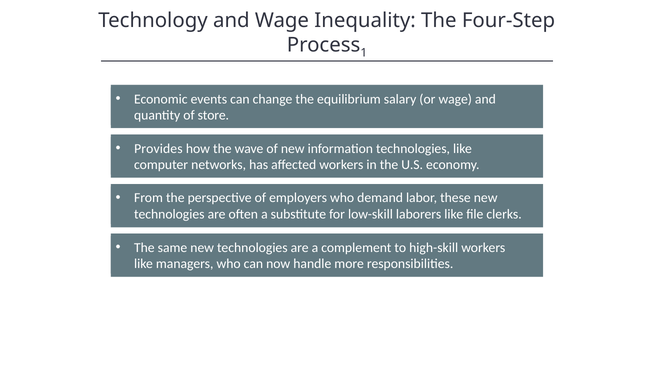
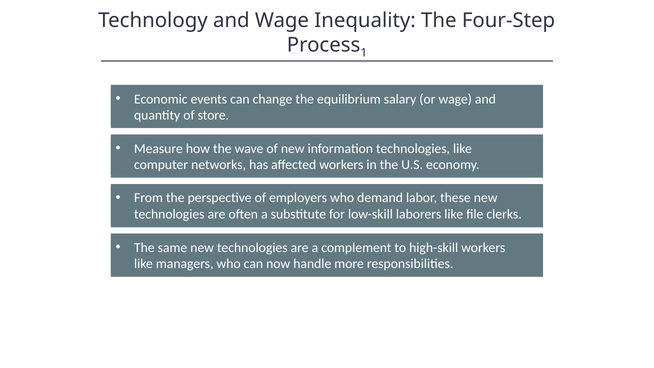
Provides: Provides -> Measure
